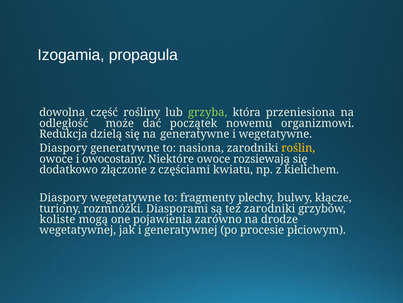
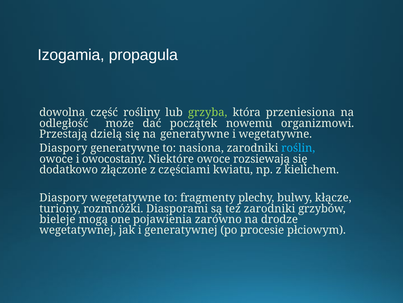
Redukcja: Redukcja -> Przestają
roślin colour: yellow -> light blue
koliste: koliste -> bieleje
